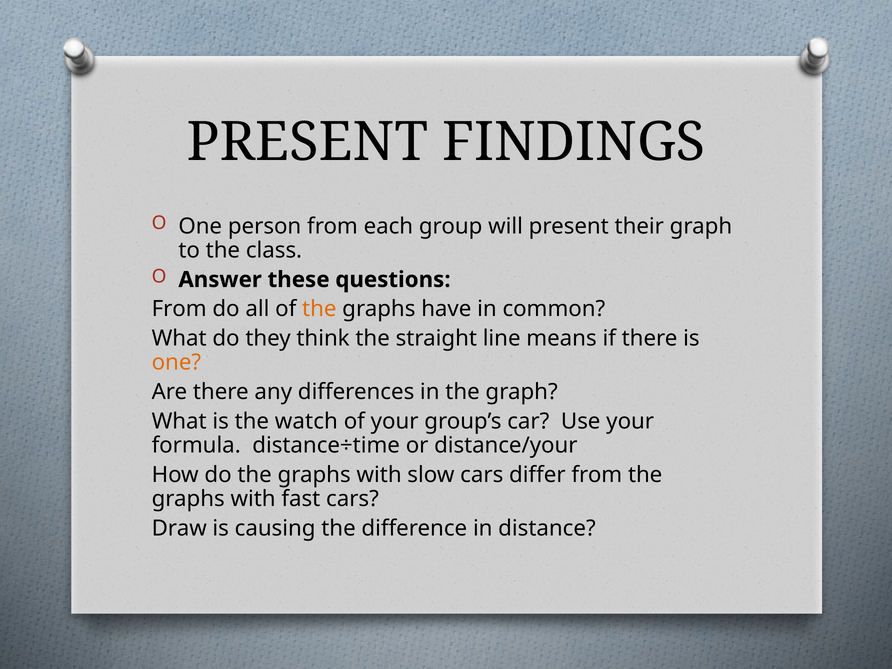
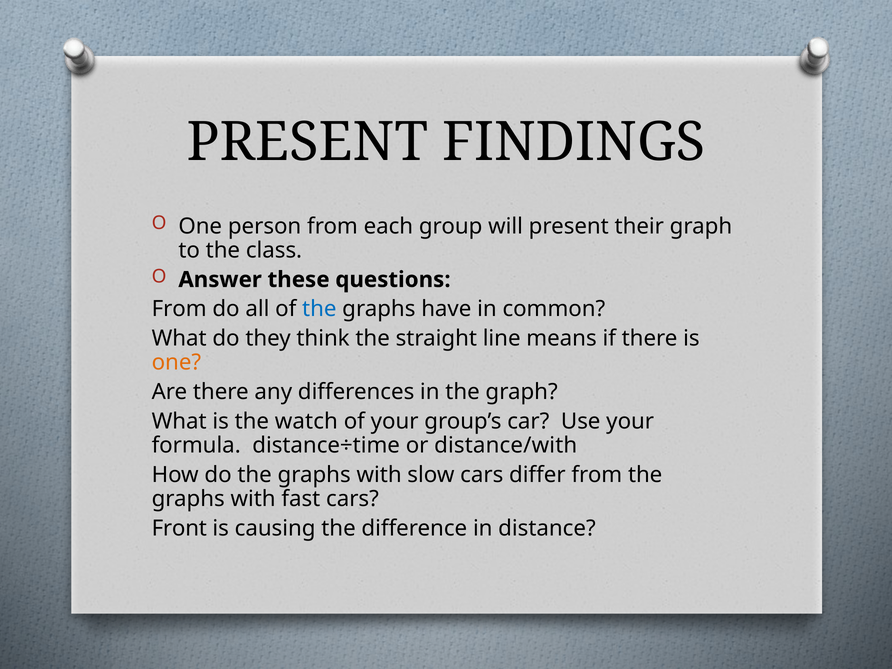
the at (319, 309) colour: orange -> blue
distance/your: distance/your -> distance/with
Draw: Draw -> Front
